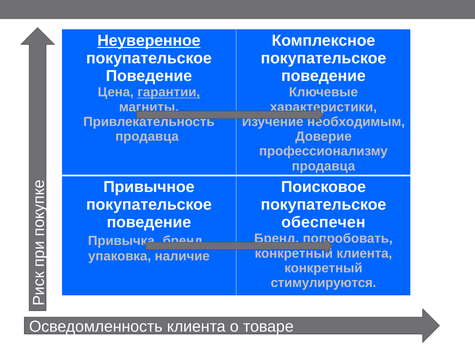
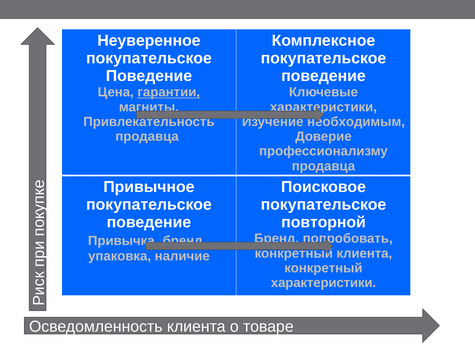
Неуверенное underline: present -> none
обеспечен: обеспечен -> повторной
стимулируются at (324, 282): стимулируются -> характеристики
